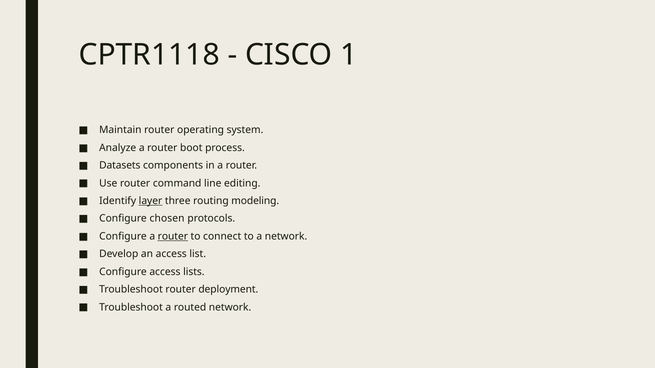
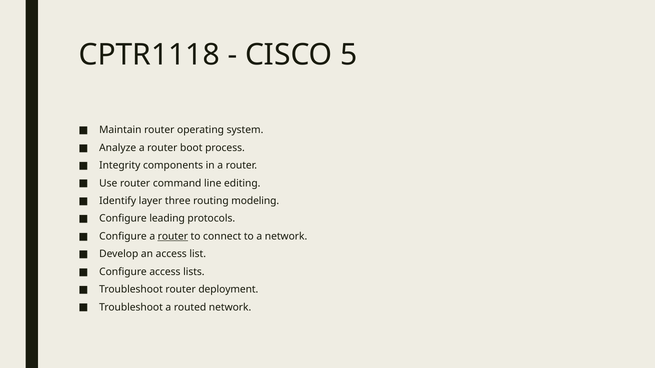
1: 1 -> 5
Datasets: Datasets -> Integrity
layer underline: present -> none
chosen: chosen -> leading
